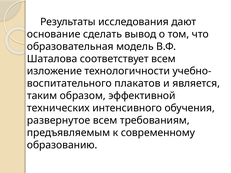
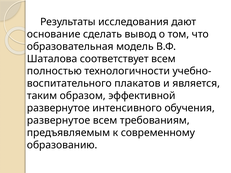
изложение: изложение -> полностью
технических at (58, 108): технических -> развернутое
